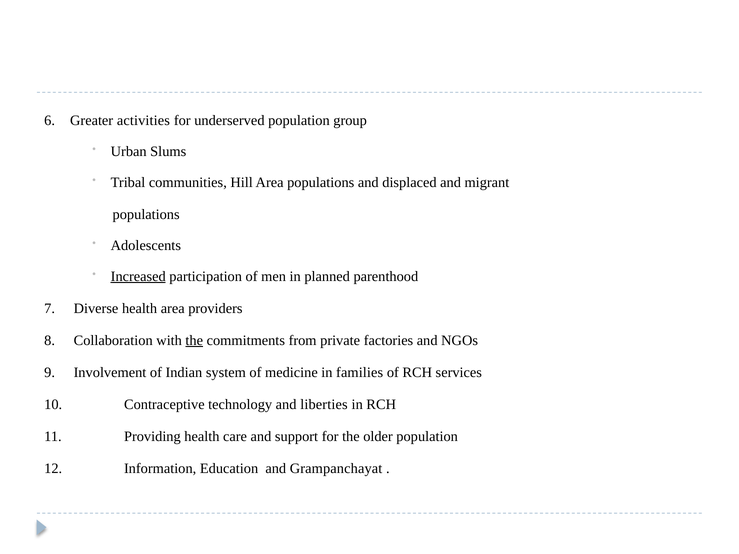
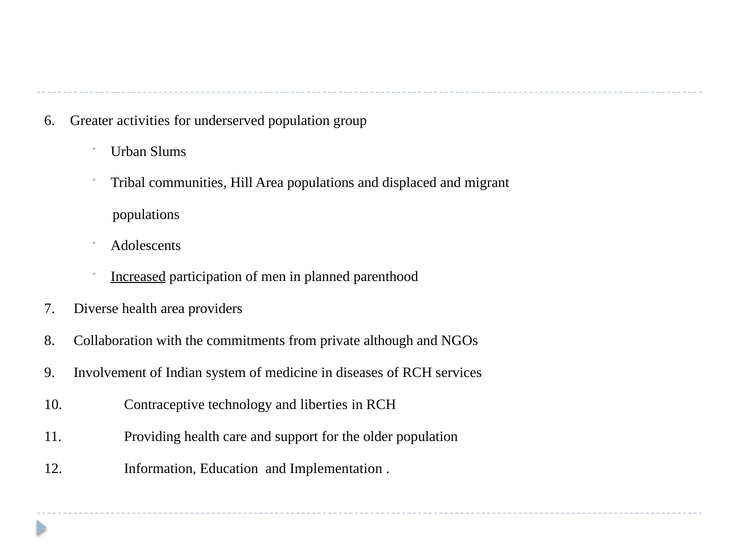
the at (194, 340) underline: present -> none
factories: factories -> although
families: families -> diseases
Grampanchayat: Grampanchayat -> Implementation
